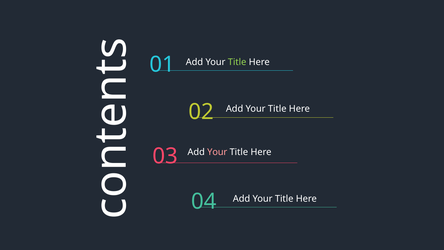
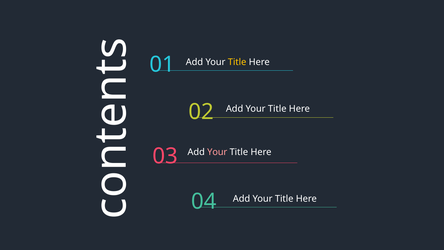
Title at (237, 62) colour: light green -> yellow
